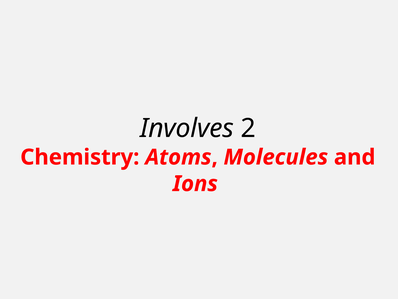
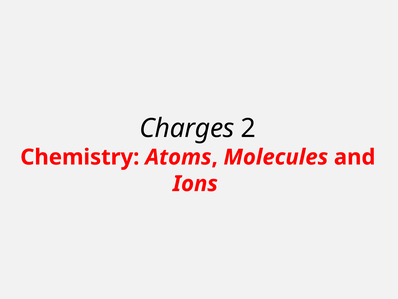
Involves: Involves -> Charges
